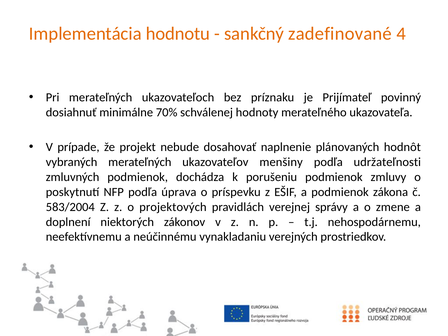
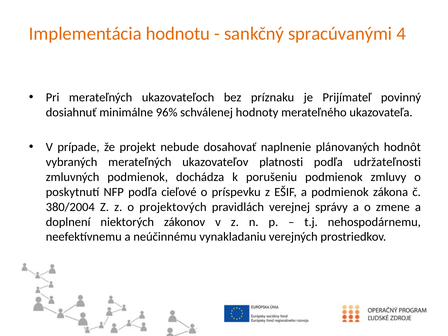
zadefinované: zadefinované -> spracúvanými
70%: 70% -> 96%
menšiny: menšiny -> platnosti
úprava: úprava -> cieľové
583/2004: 583/2004 -> 380/2004
